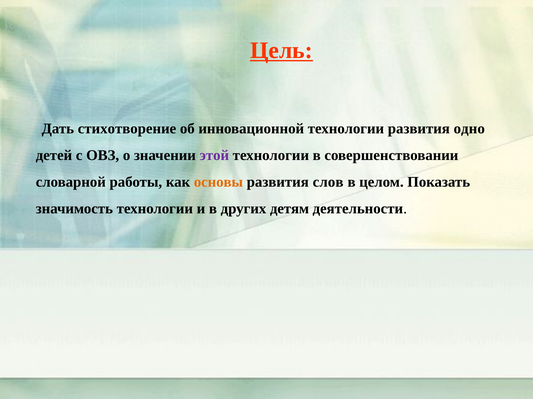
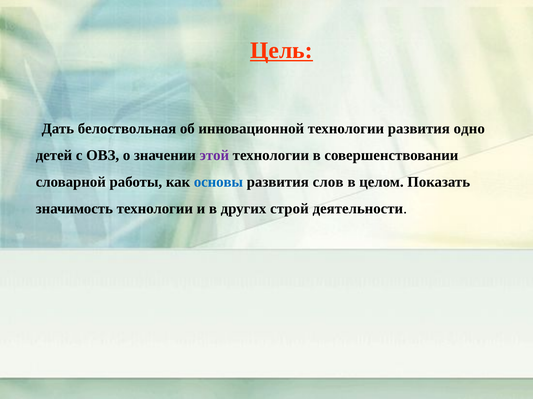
стихотворение: стихотворение -> белоствольная
основы colour: orange -> blue
детям: детям -> строй
